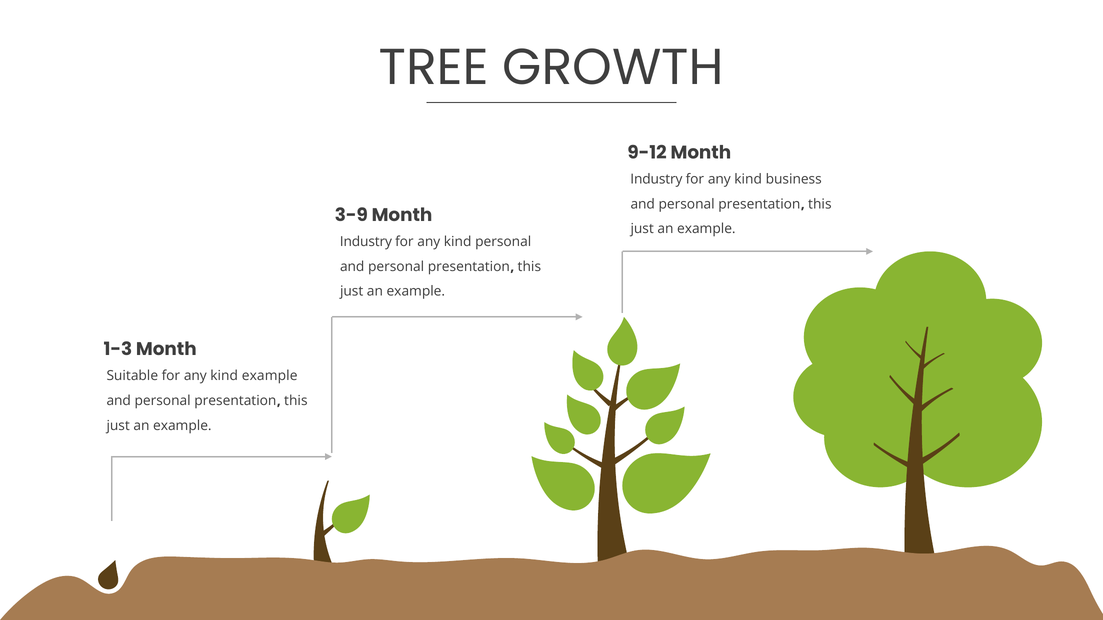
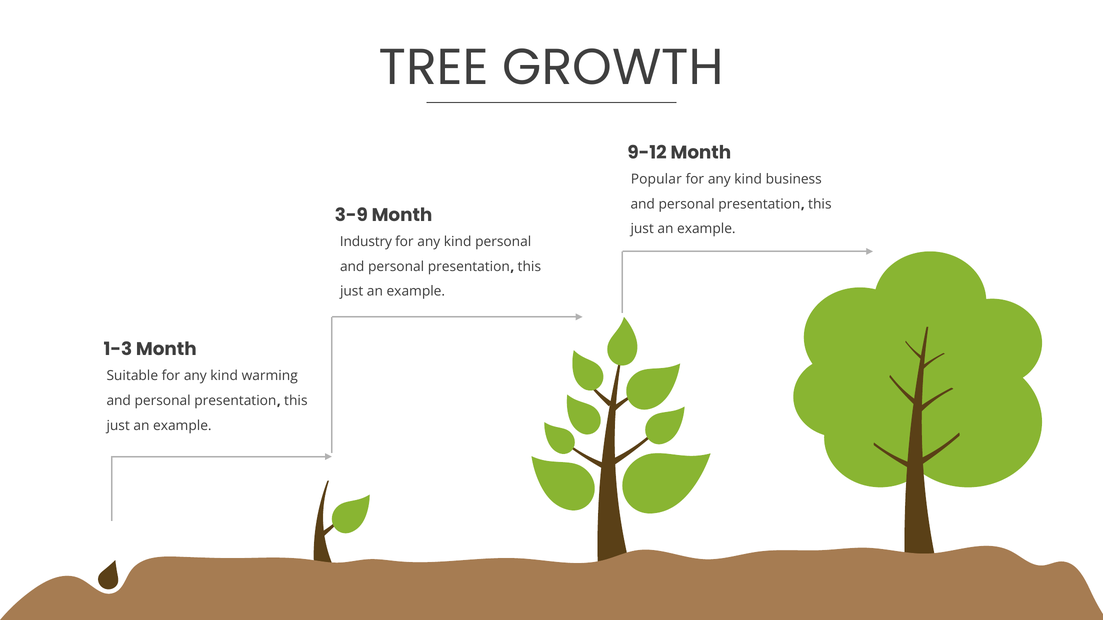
Industry at (656, 179): Industry -> Popular
kind example: example -> warming
